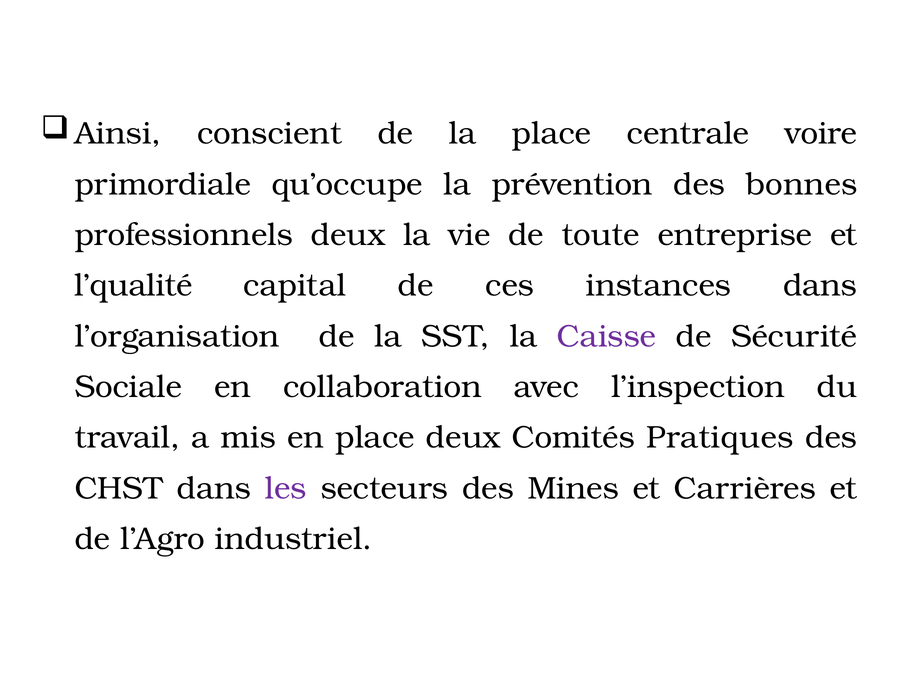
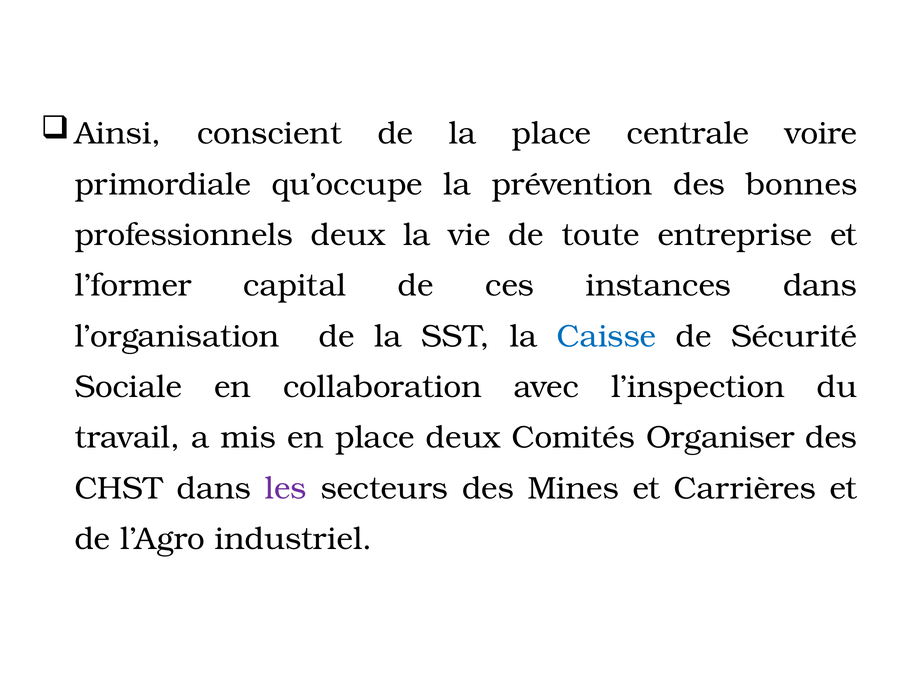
l’qualité: l’qualité -> l’former
Caisse colour: purple -> blue
Pratiques: Pratiques -> Organiser
